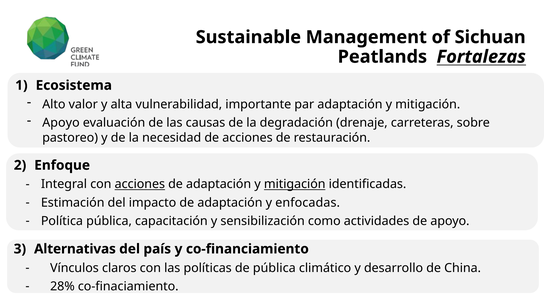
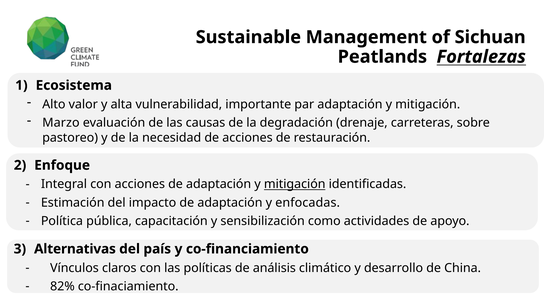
Apoyo at (61, 123): Apoyo -> Marzo
acciones at (140, 184) underline: present -> none
de pública: pública -> análisis
28%: 28% -> 82%
